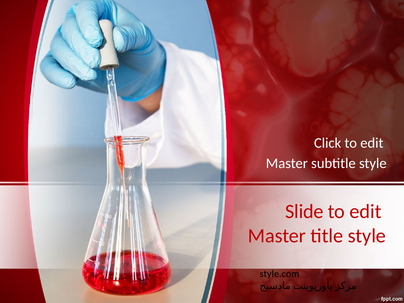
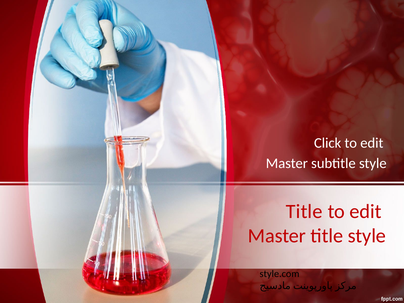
Slide at (304, 212): Slide -> Title
